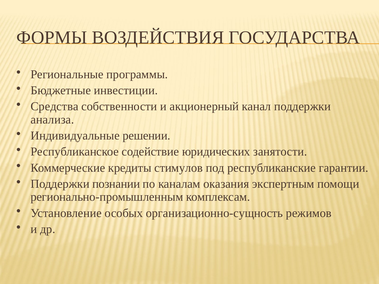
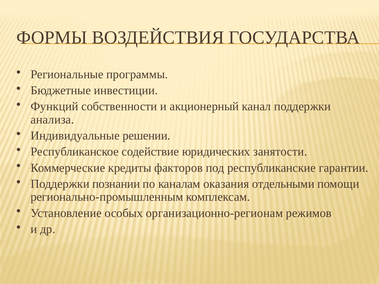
Средства: Средства -> Функций
стимулов: стимулов -> факторов
экспертным: экспертным -> отдельными
организационно-сущность: организационно-сущность -> организационно-регионам
